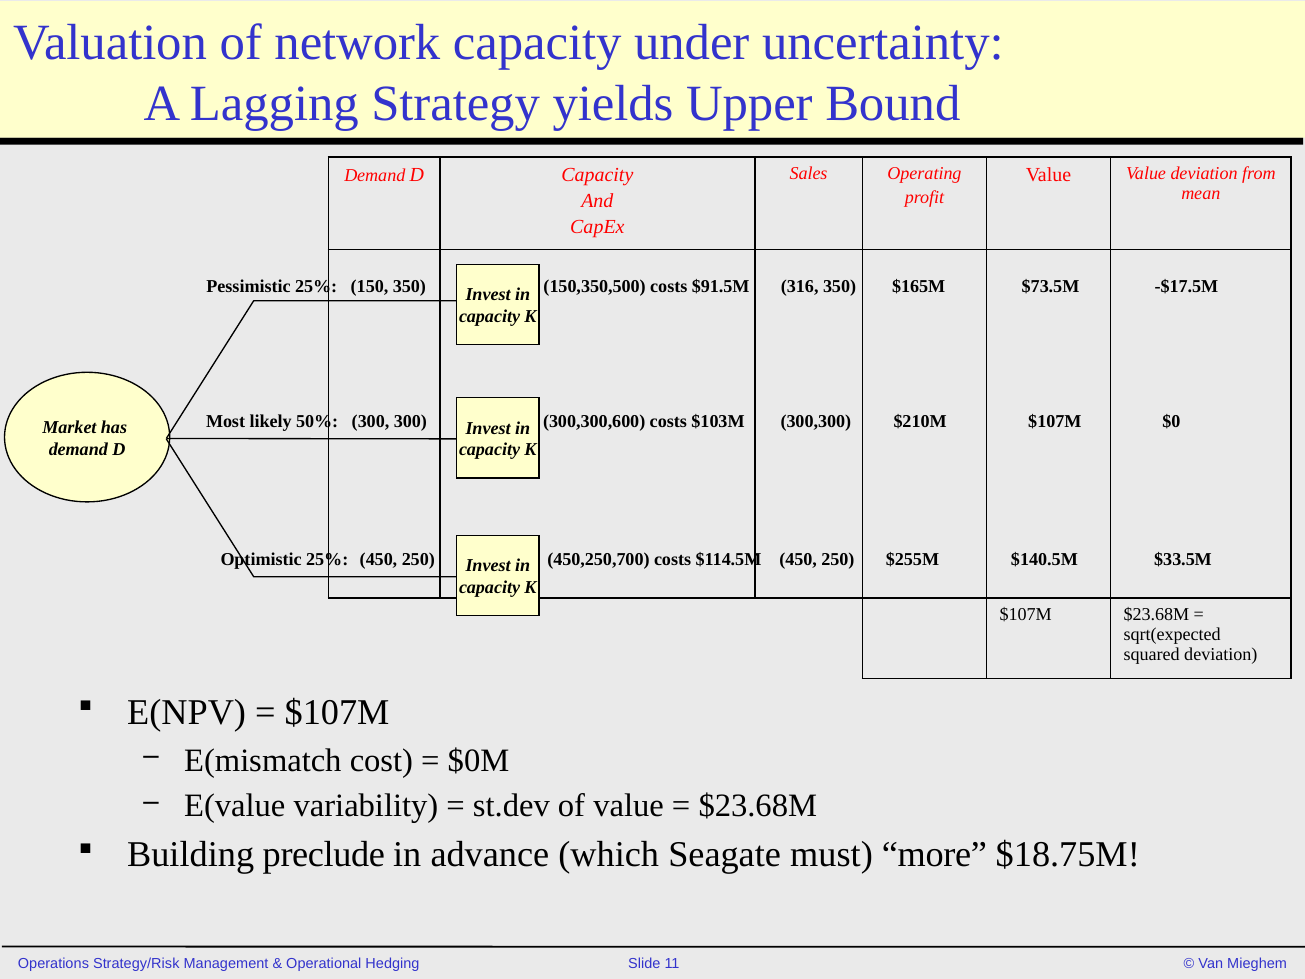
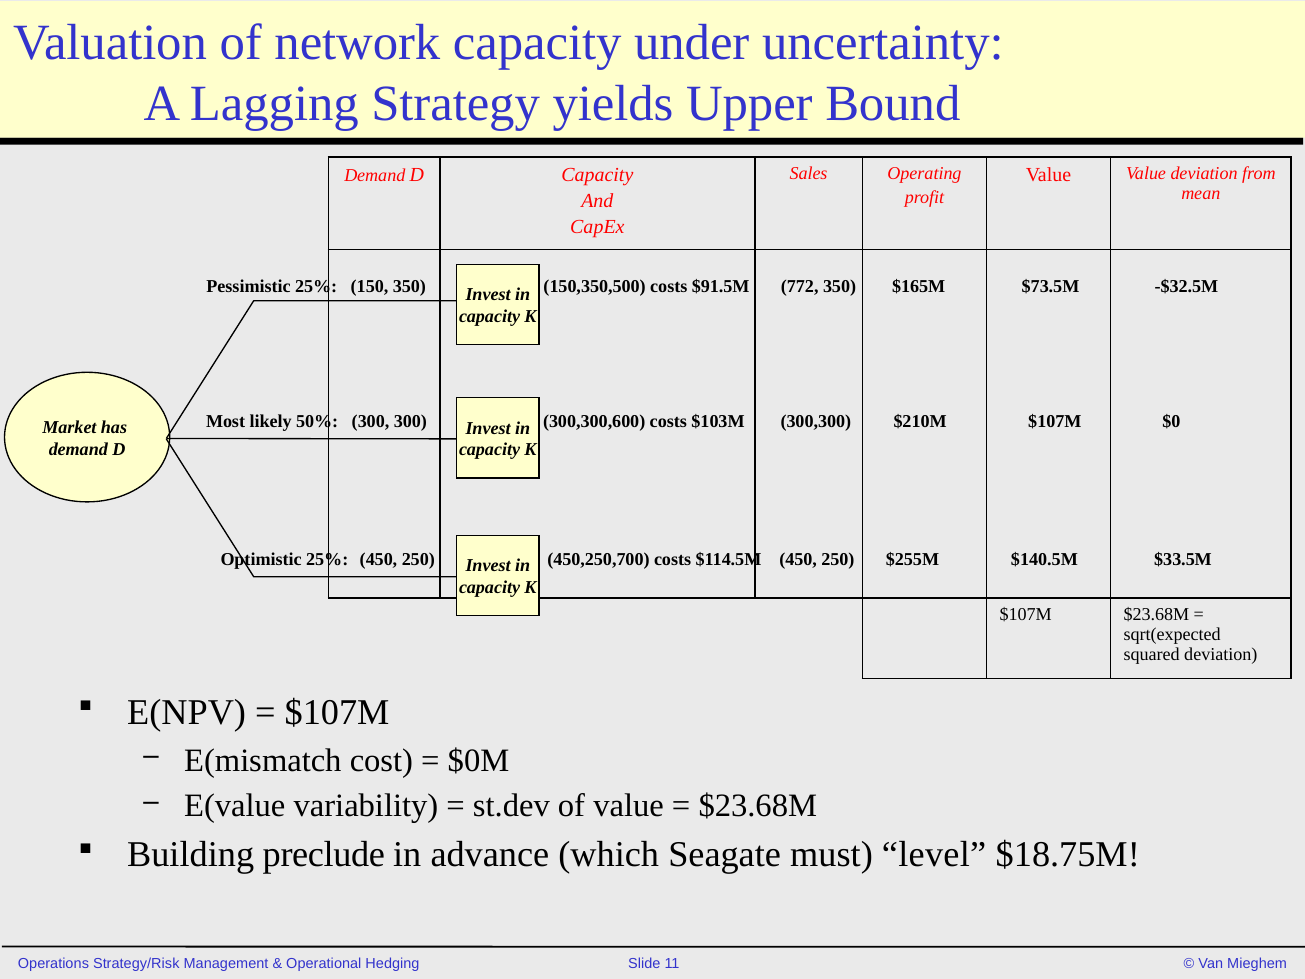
316: 316 -> 772
-$17.5M: -$17.5M -> -$32.5M
more: more -> level
